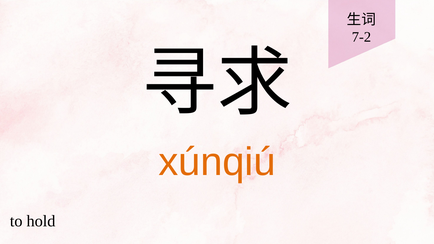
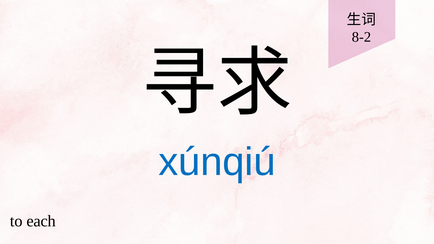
7-2: 7-2 -> 8-2
xúnqiú colour: orange -> blue
hold: hold -> each
